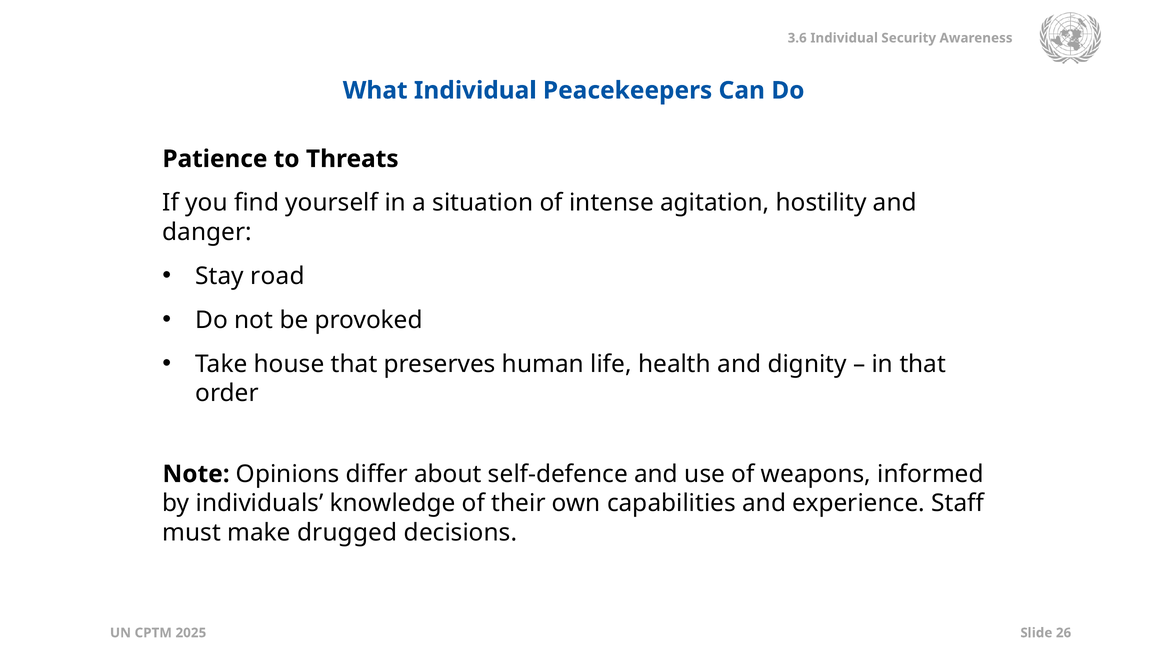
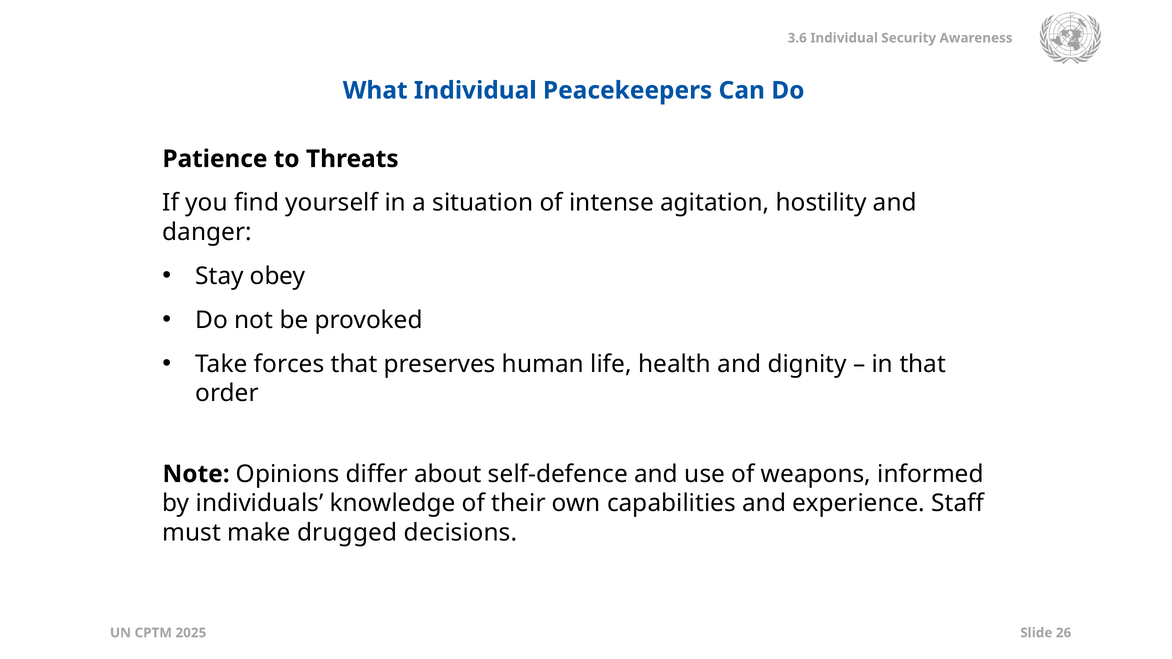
road: road -> obey
house: house -> forces
